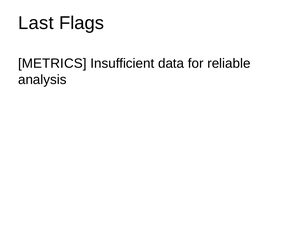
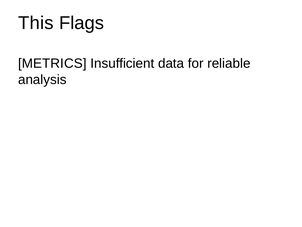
Last: Last -> This
